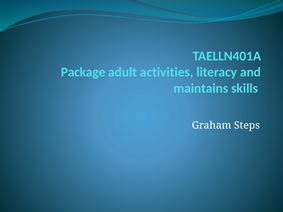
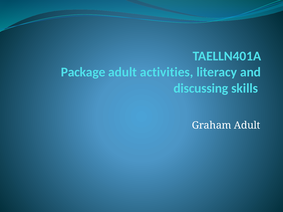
maintains: maintains -> discussing
Graham Steps: Steps -> Adult
